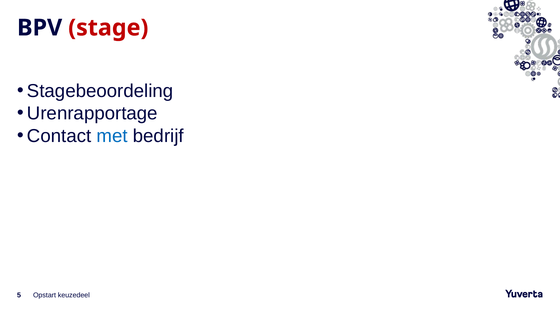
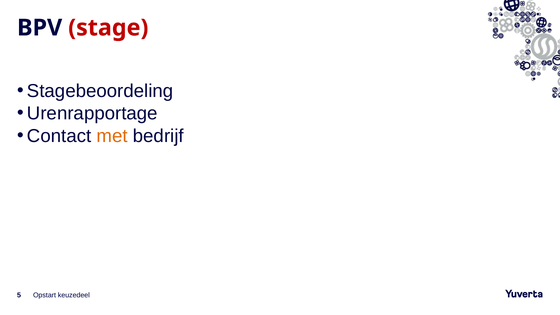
met colour: blue -> orange
